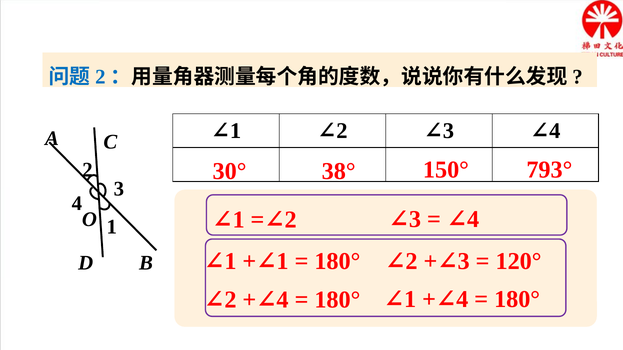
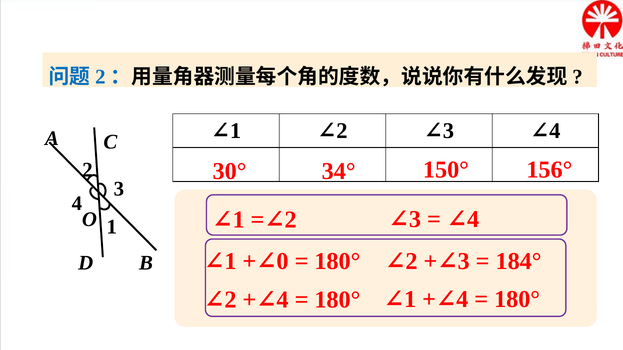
38°: 38° -> 34°
793°: 793° -> 156°
1 at (283, 261): 1 -> 0
120°: 120° -> 184°
